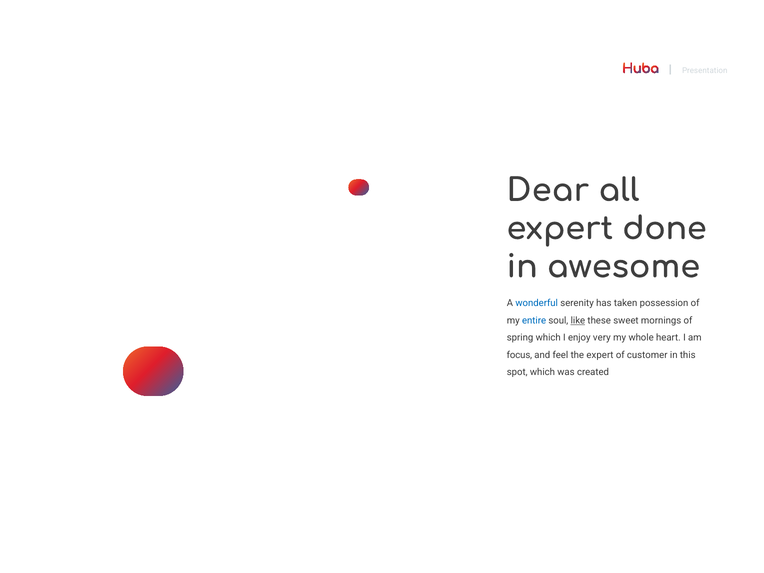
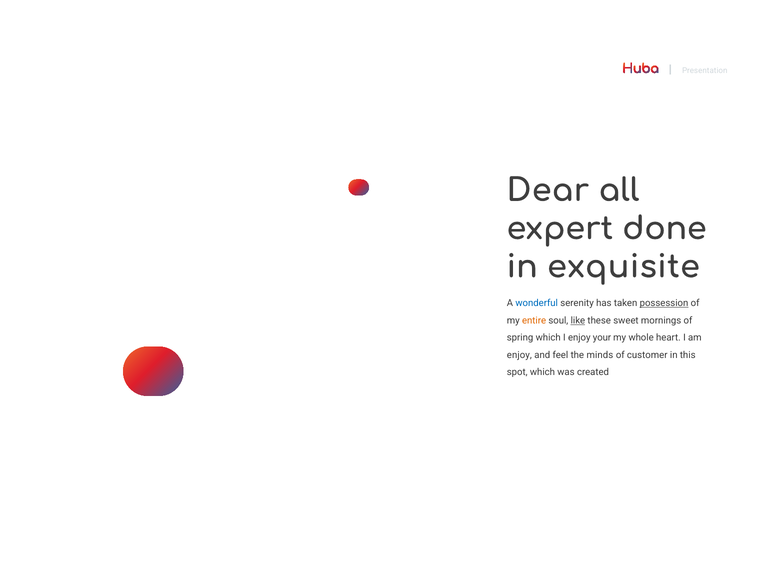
awesome: awesome -> exquisite
possession underline: none -> present
entire colour: blue -> orange
very: very -> your
focus at (519, 355): focus -> enjoy
the expert: expert -> minds
